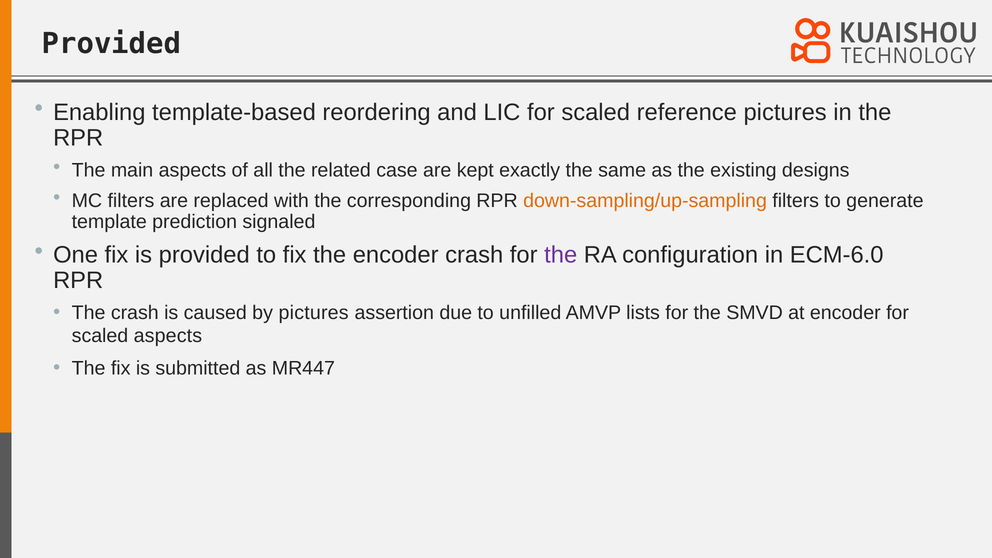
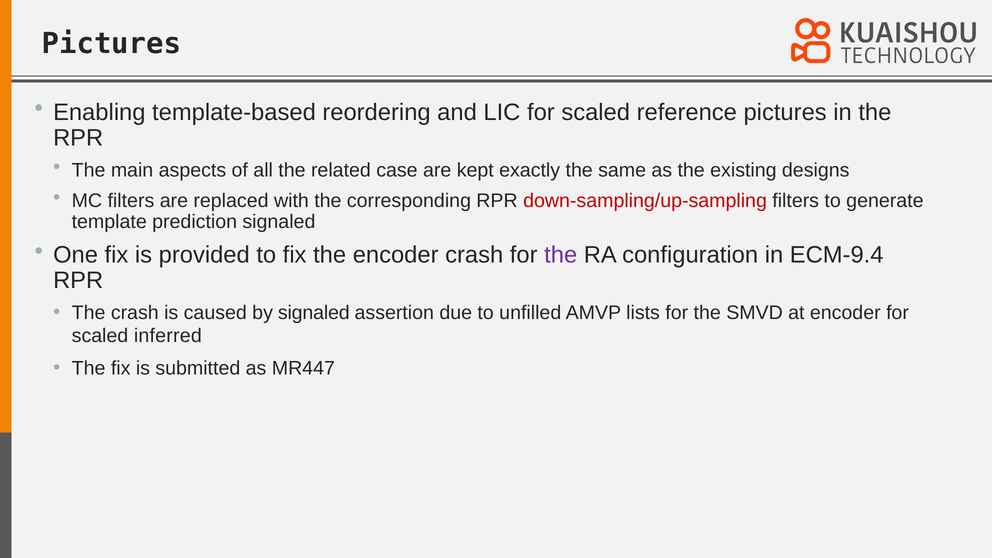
Provided at (111, 44): Provided -> Pictures
down-sampling/up-sampling colour: orange -> red
ECM-6.0: ECM-6.0 -> ECM-9.4
by pictures: pictures -> signaled
scaled aspects: aspects -> inferred
